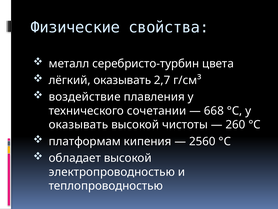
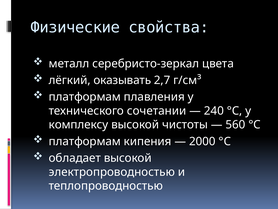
серебристо-турбин: серебристо-турбин -> серебристо-зеркал
воздействие at (85, 97): воздействие -> платформам
668: 668 -> 240
оказывать at (78, 124): оказывать -> комплексу
260: 260 -> 560
2560: 2560 -> 2000
